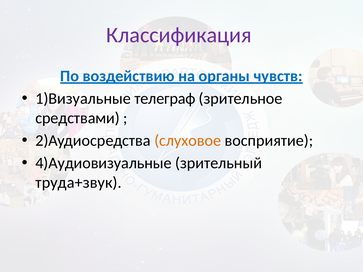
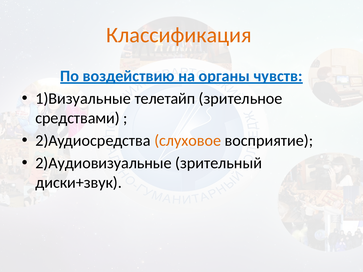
Классификация colour: purple -> orange
телеграф: телеграф -> телетайп
4)Аудиовизуальные: 4)Аудиовизуальные -> 2)Аудиовизуальные
труда+звук: труда+звук -> диски+звук
